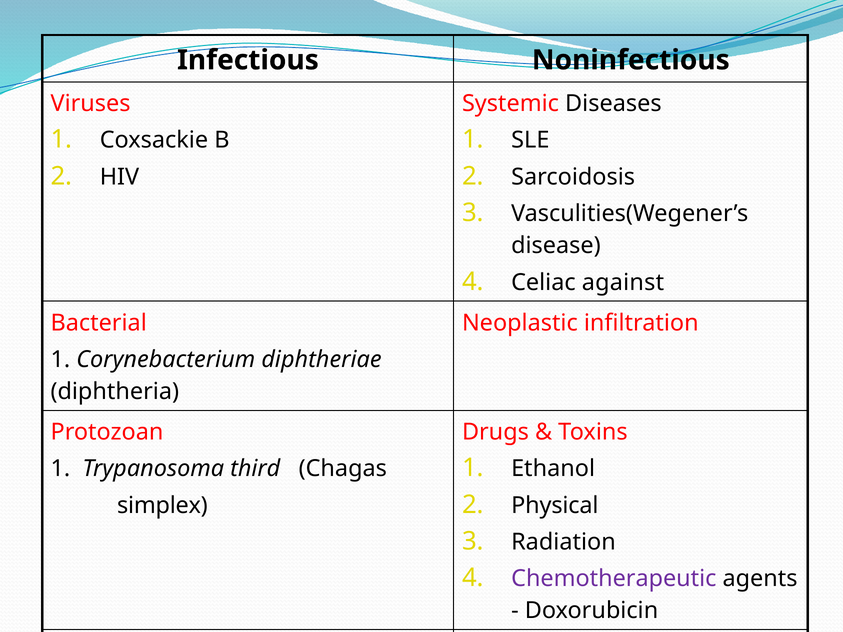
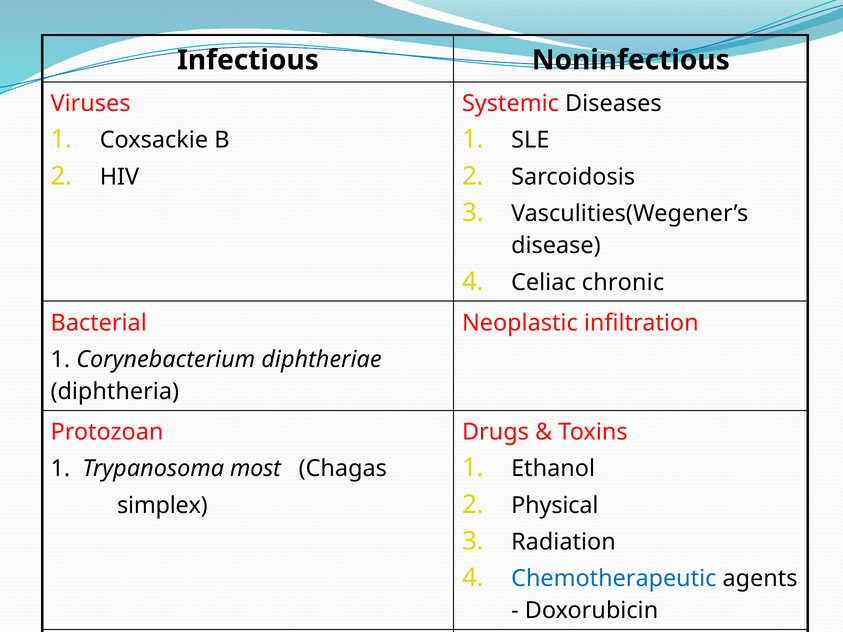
against: against -> chronic
third: third -> most
Chemotherapeutic colour: purple -> blue
